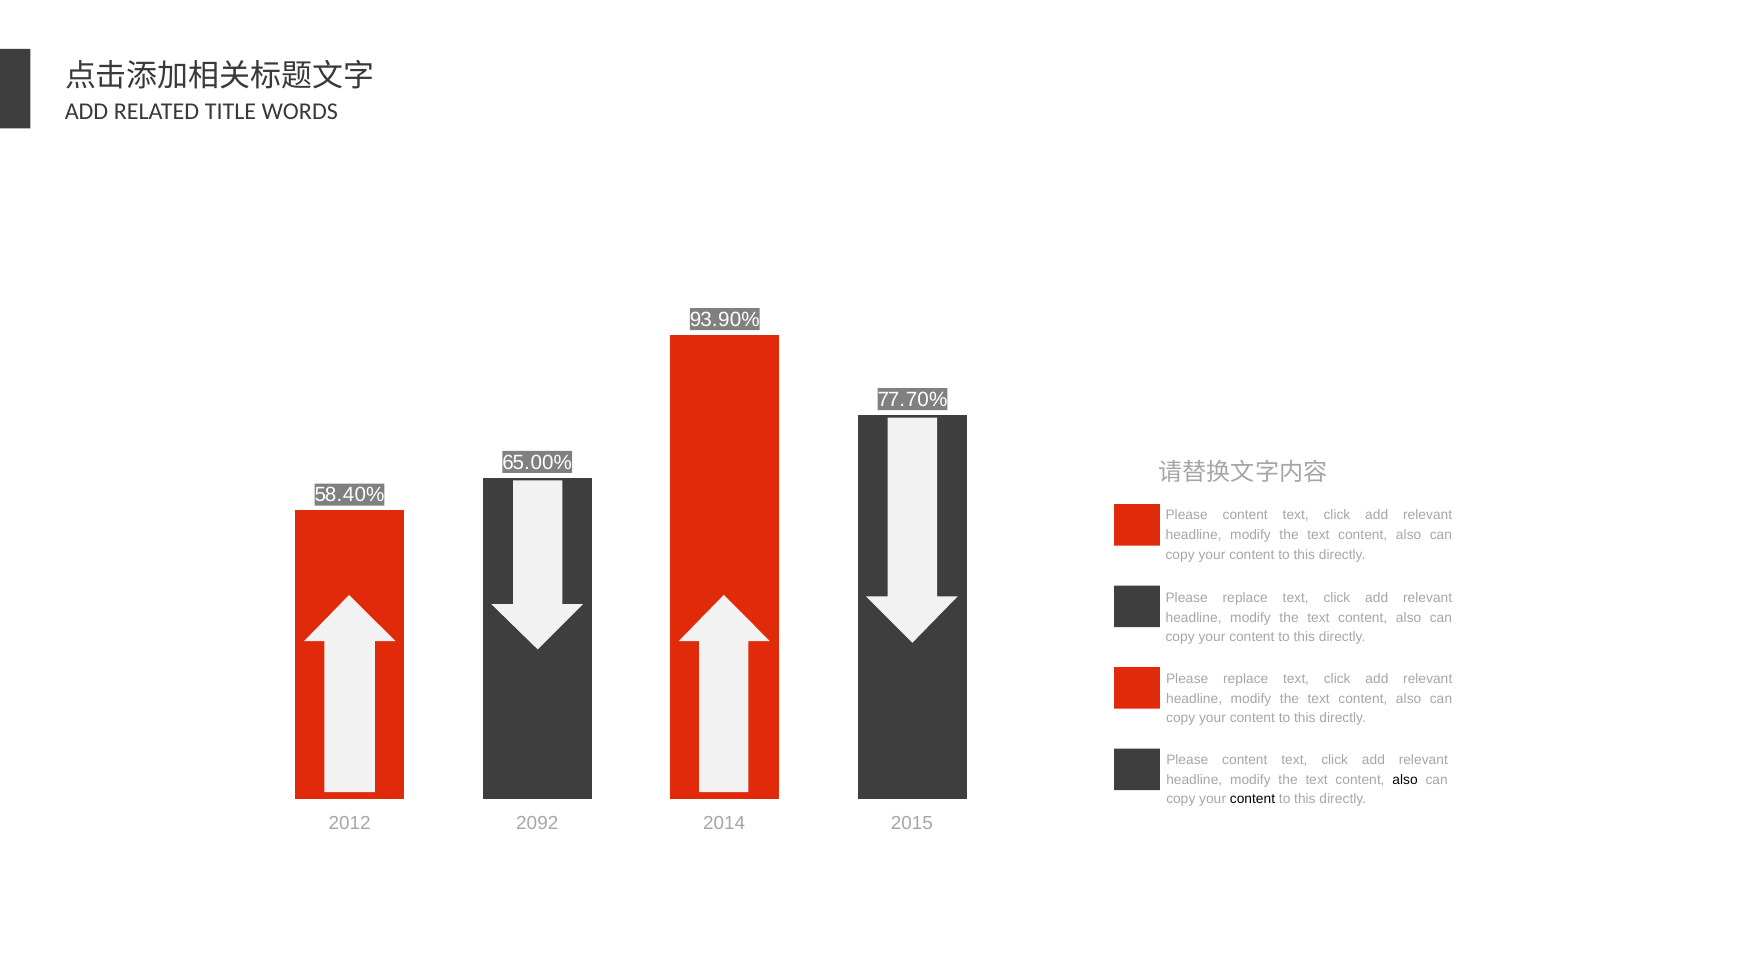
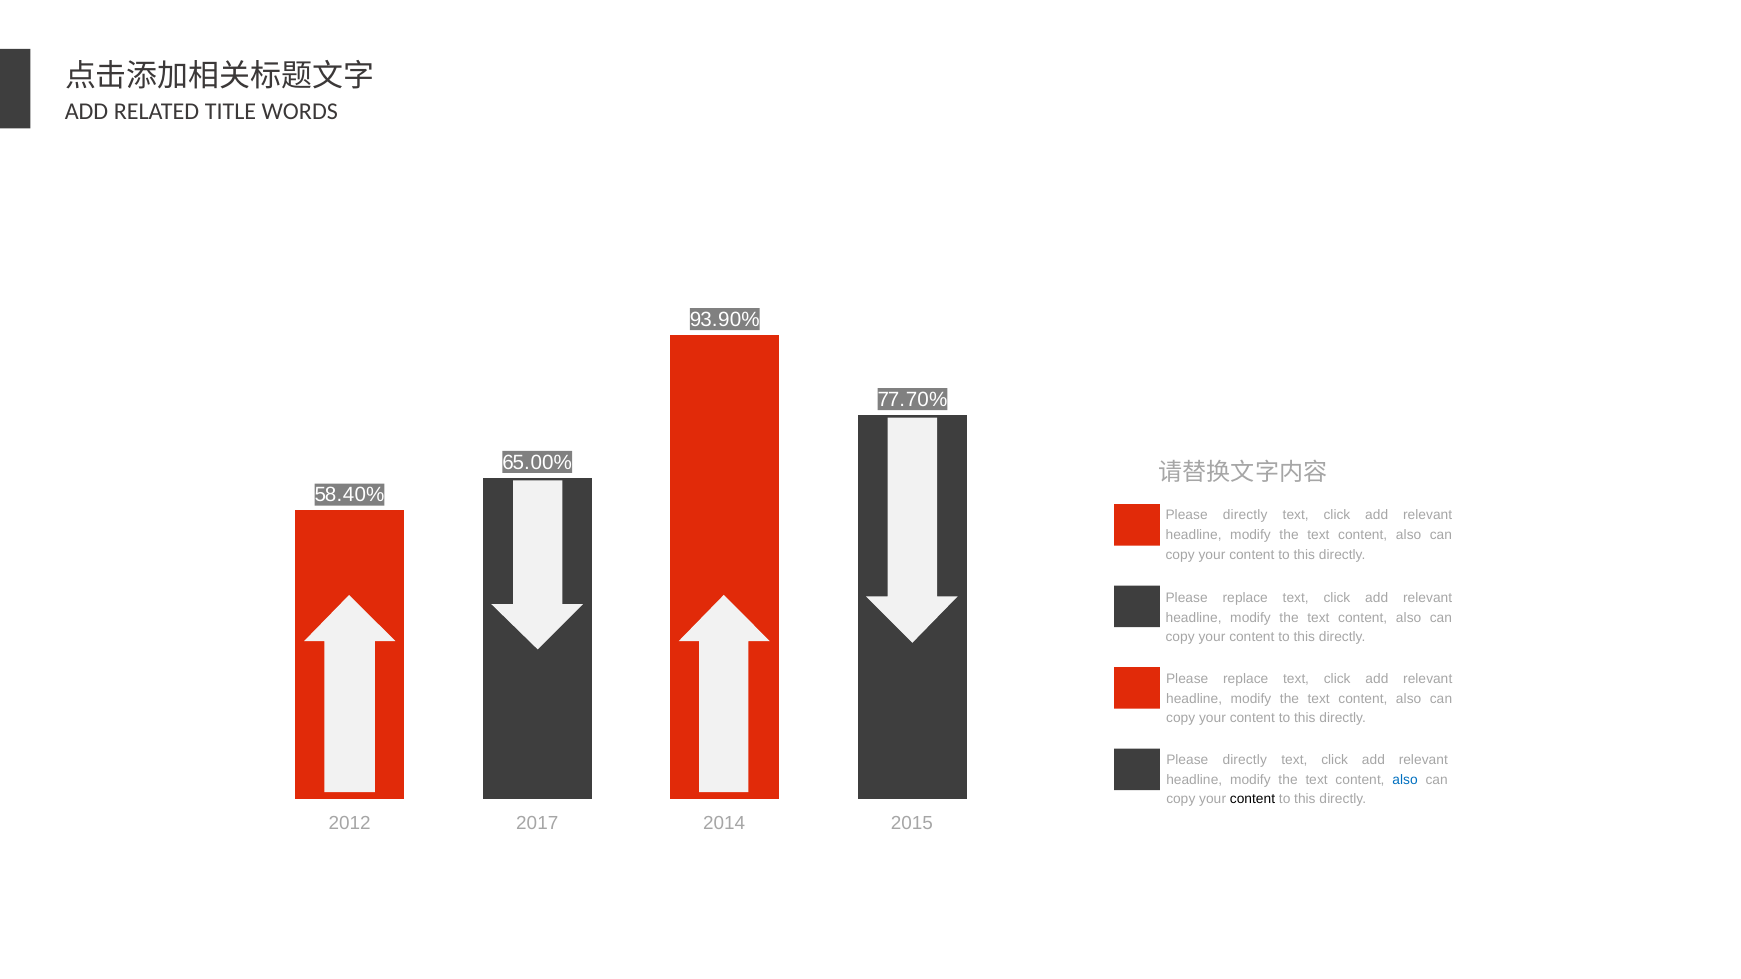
content at (1245, 515): content -> directly
content at (1245, 760): content -> directly
also at (1405, 780) colour: black -> blue
2092: 2092 -> 2017
